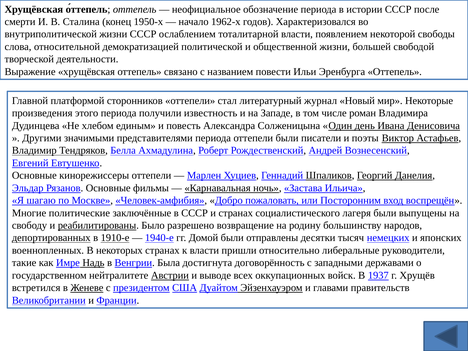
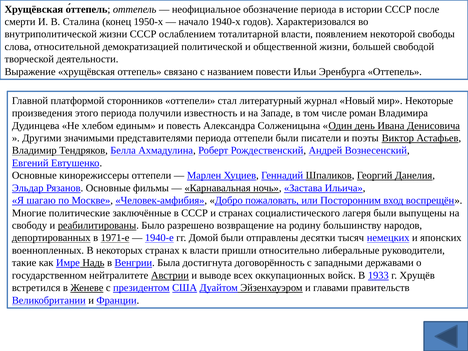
1962-х: 1962-х -> 1940-х
1910-е: 1910-е -> 1971-е
1937: 1937 -> 1933
